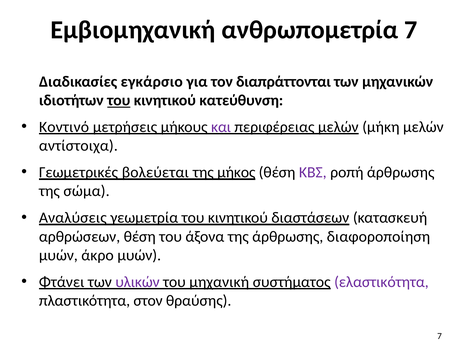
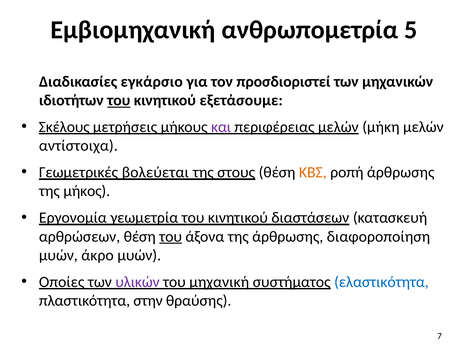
ανθρωπομετρία 7: 7 -> 5
διαπράττονται: διαπράττονται -> προσδιοριστεί
κατεύθυνση: κατεύθυνση -> εξετάσουμε
Κοντινό: Κοντινό -> Σκέλους
μήκος: μήκος -> στους
ΚΒΣ colour: purple -> orange
σώμα: σώμα -> μήκος
Αναλύσεις: Αναλύσεις -> Εργονομία
του at (171, 237) underline: none -> present
Φτάνει: Φτάνει -> Οποίες
ελαστικότητα colour: purple -> blue
στον: στον -> στην
